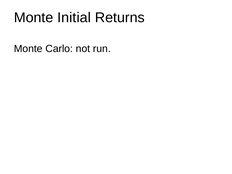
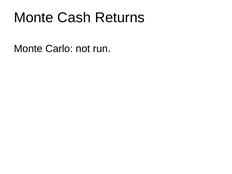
Initial: Initial -> Cash
